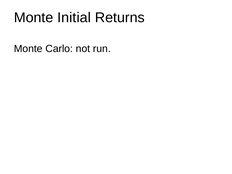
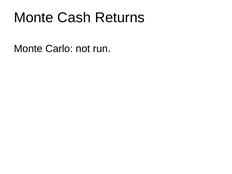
Initial: Initial -> Cash
